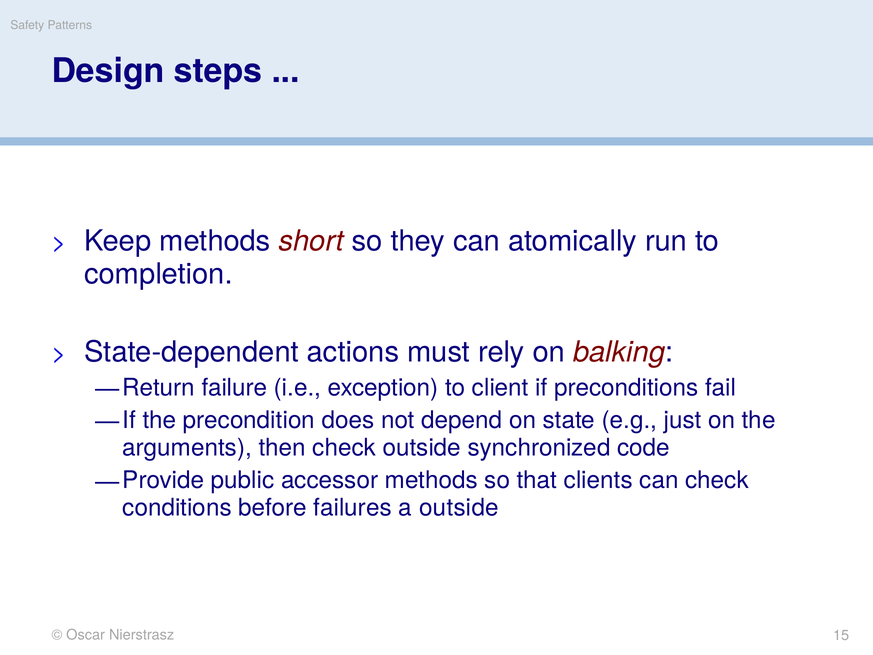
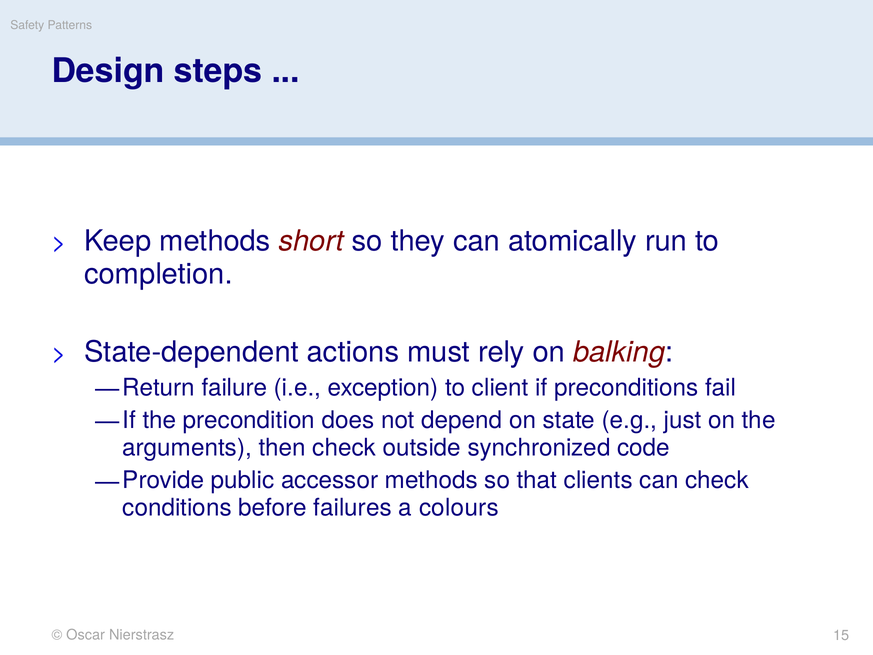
a outside: outside -> colours
